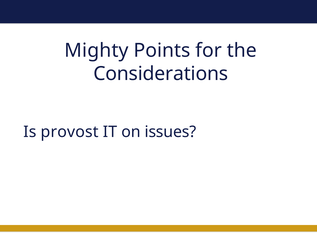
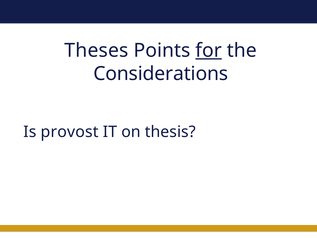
Mighty: Mighty -> Theses
for underline: none -> present
issues: issues -> thesis
